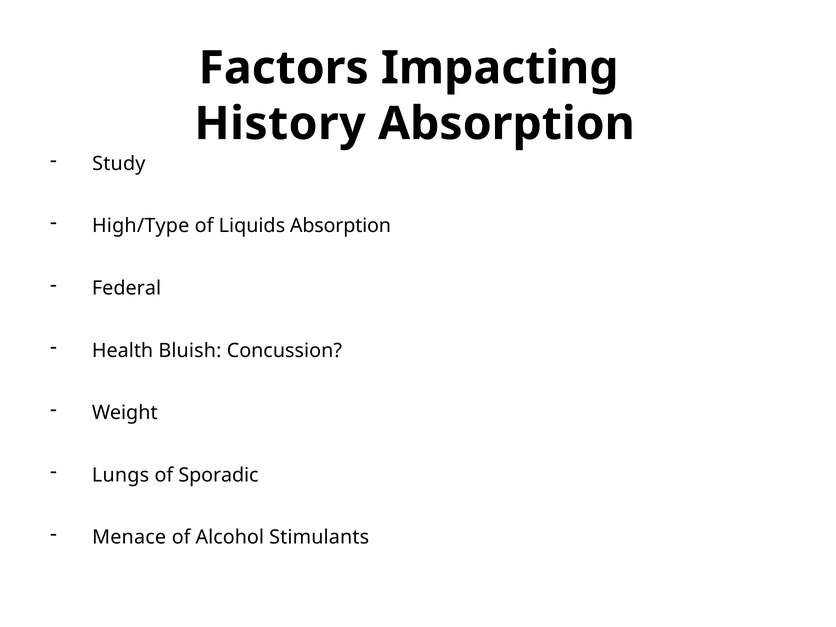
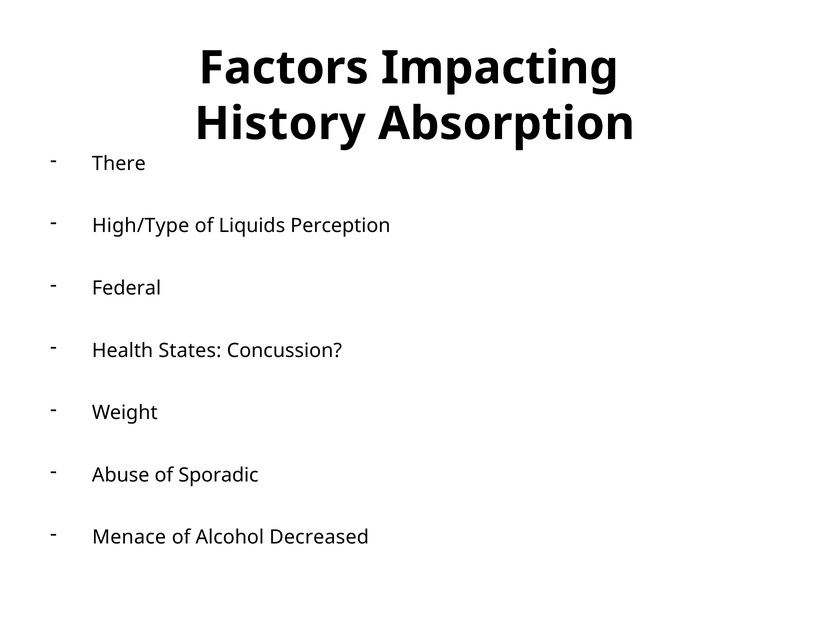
Study: Study -> There
Liquids Absorption: Absorption -> Perception
Bluish: Bluish -> States
Lungs: Lungs -> Abuse
Stimulants: Stimulants -> Decreased
